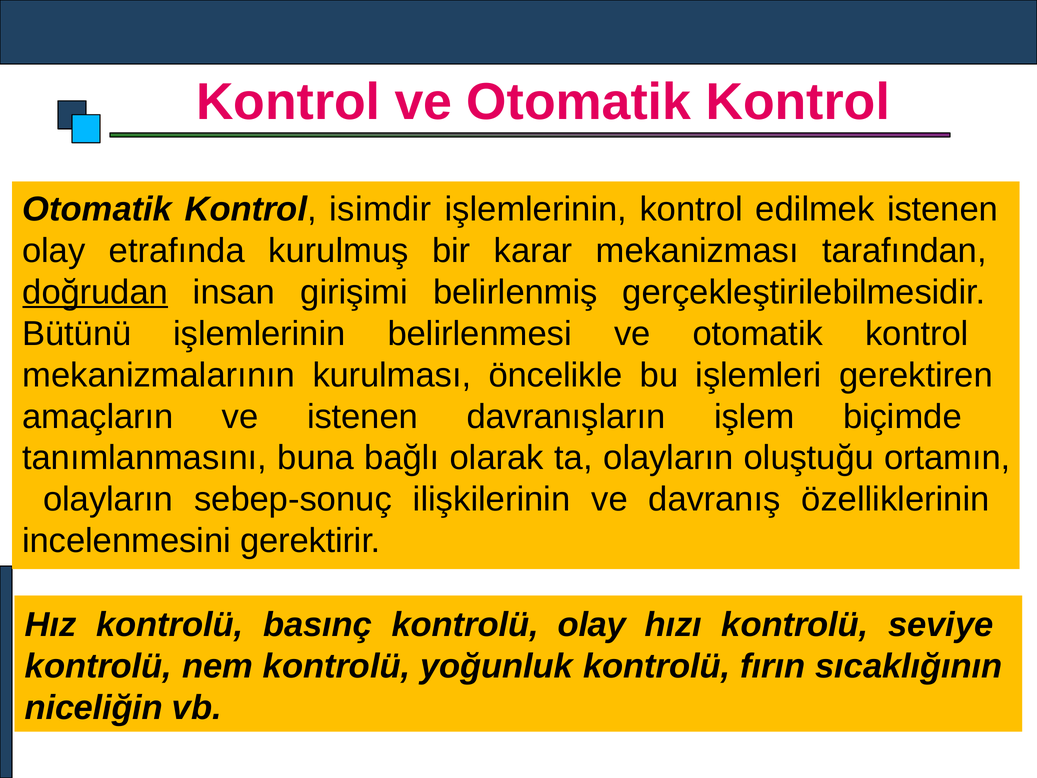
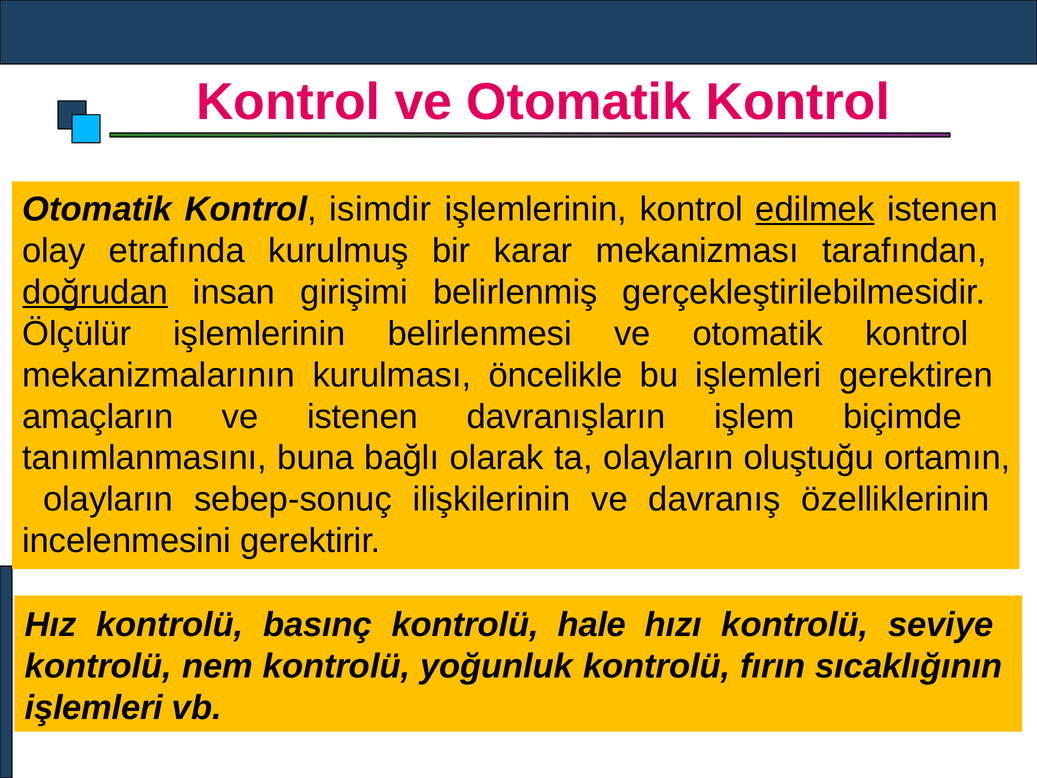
edilmek underline: none -> present
Bütünü: Bütünü -> Ölçülür
kontrolü olay: olay -> hale
niceliğin at (94, 708): niceliğin -> işlemleri
